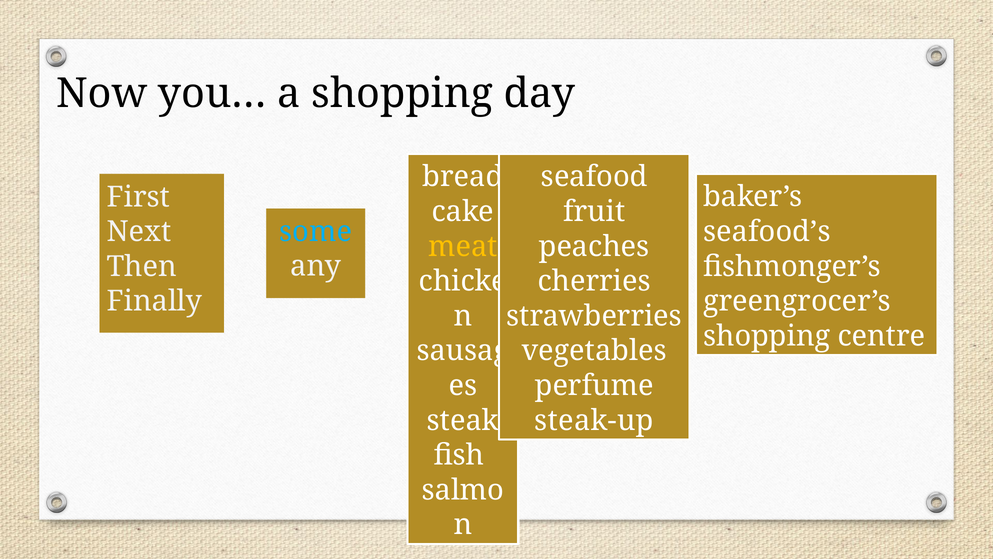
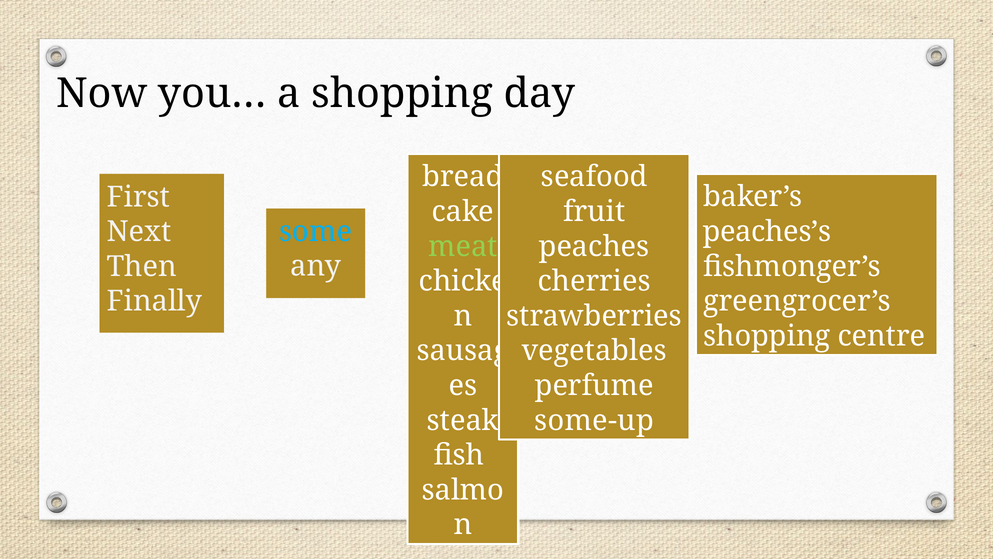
seafood’s: seafood’s -> peaches’s
meat colour: yellow -> light green
steak-up: steak-up -> some-up
